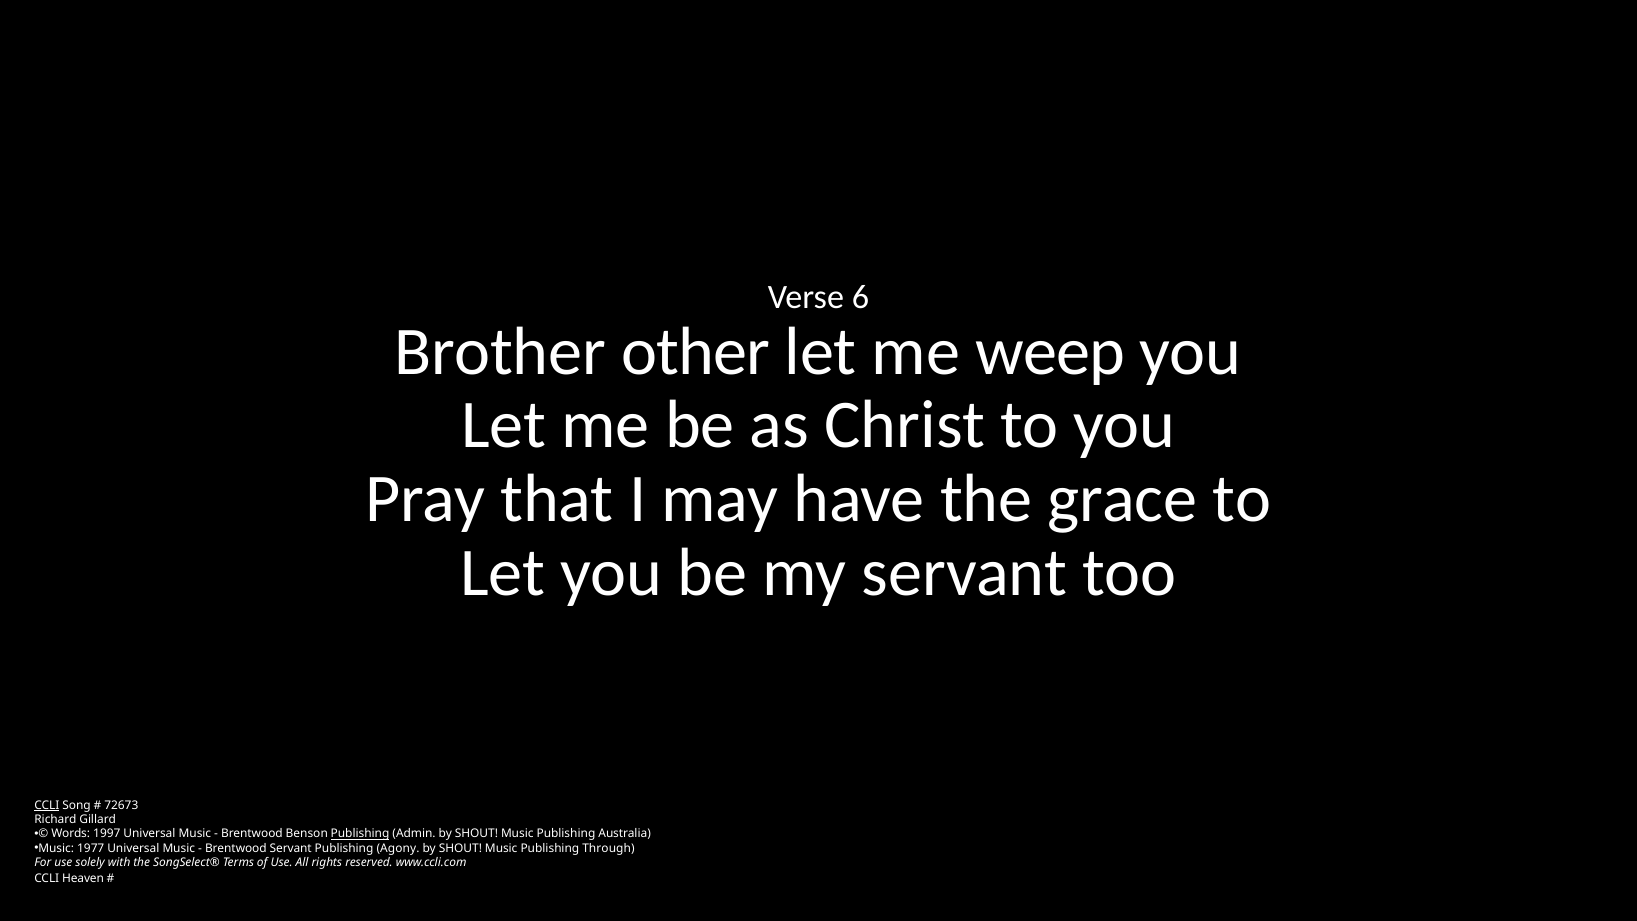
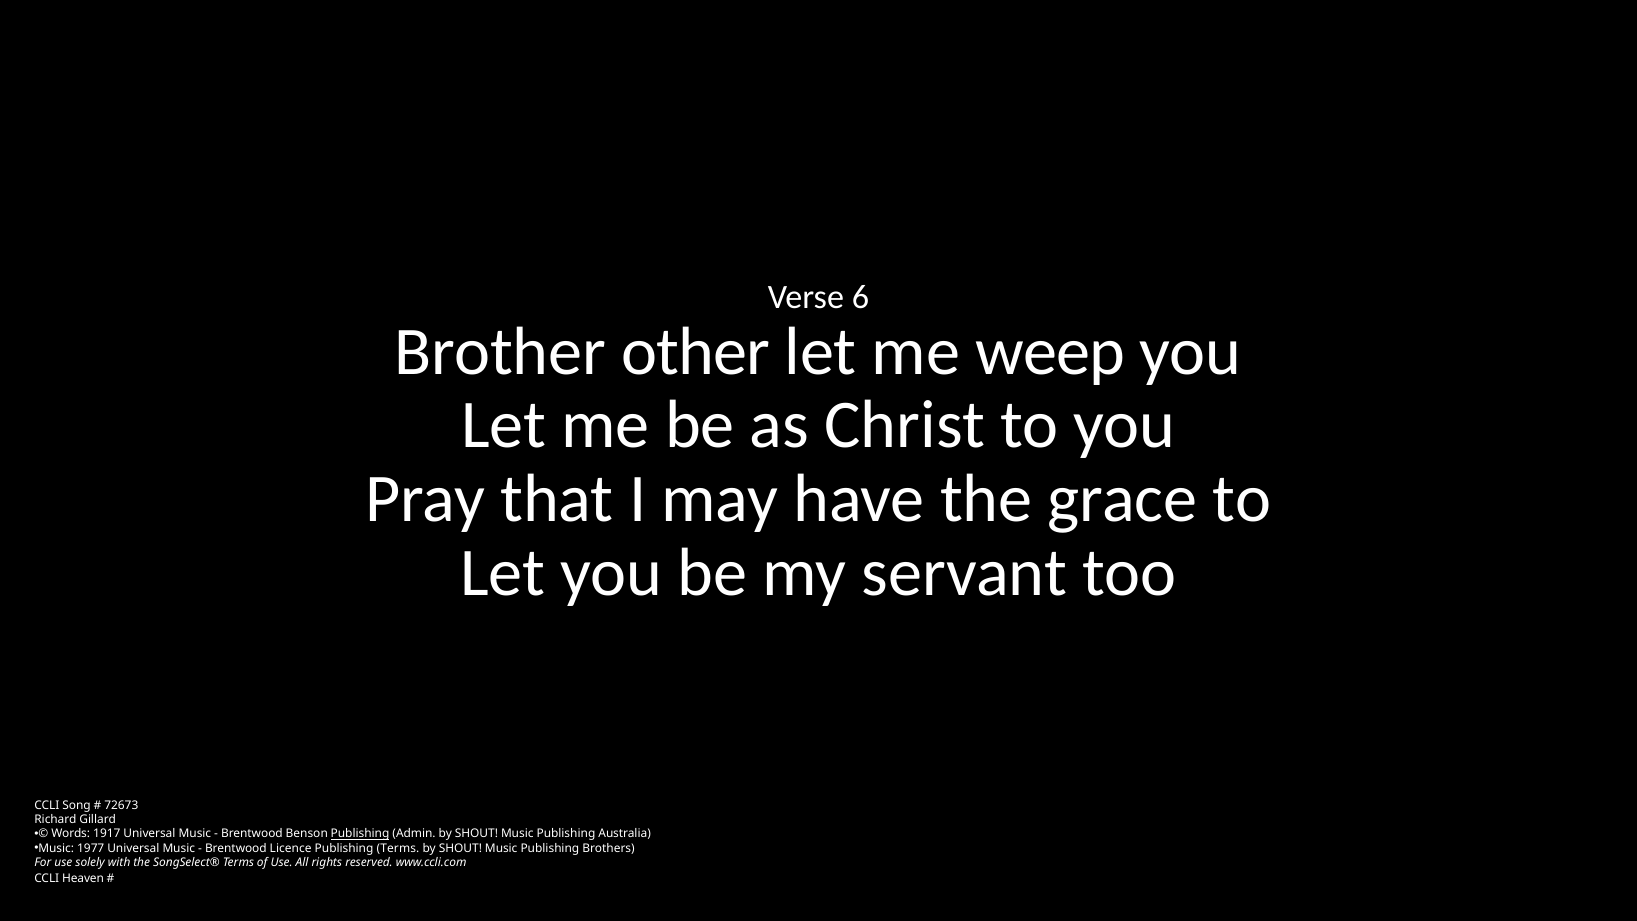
CCLI at (47, 805) underline: present -> none
1997: 1997 -> 1917
Brentwood Servant: Servant -> Licence
Publishing Agony: Agony -> Terms
Through: Through -> Brothers
